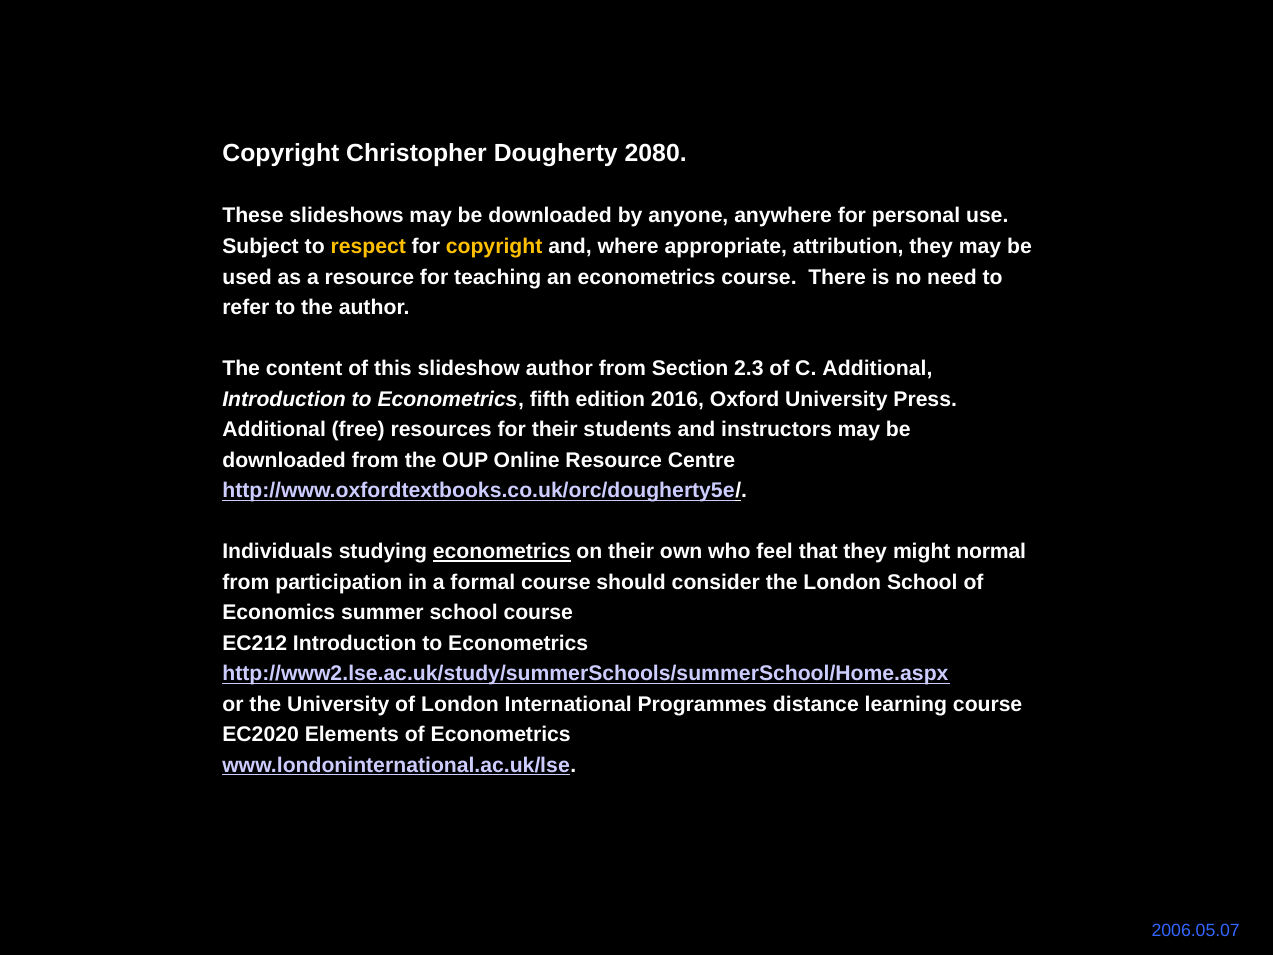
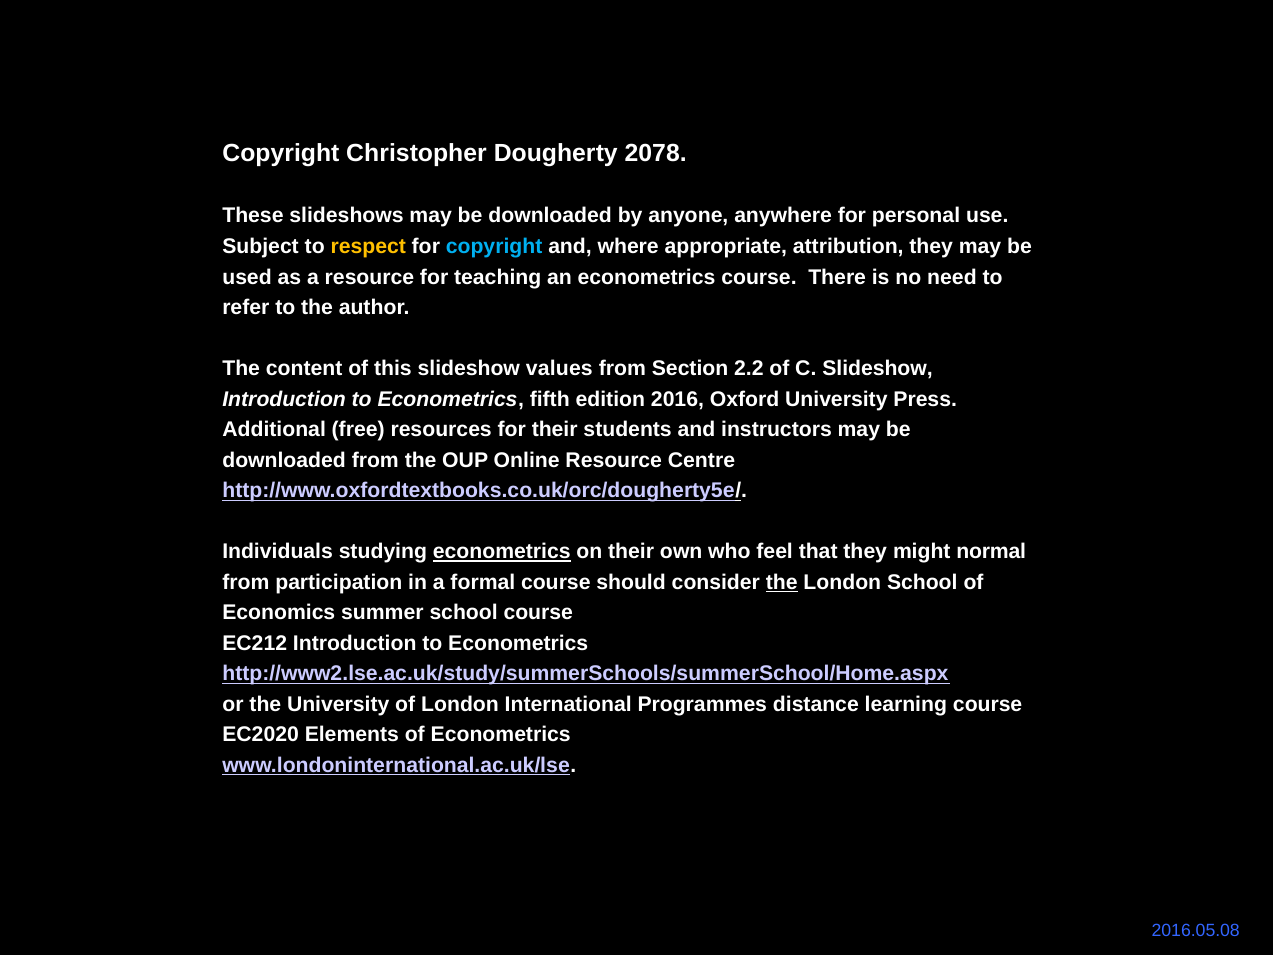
2080: 2080 -> 2078
copyright at (494, 246) colour: yellow -> light blue
slideshow author: author -> values
2.3: 2.3 -> 2.2
C Additional: Additional -> Slideshow
the at (782, 582) underline: none -> present
2006.05.07: 2006.05.07 -> 2016.05.08
